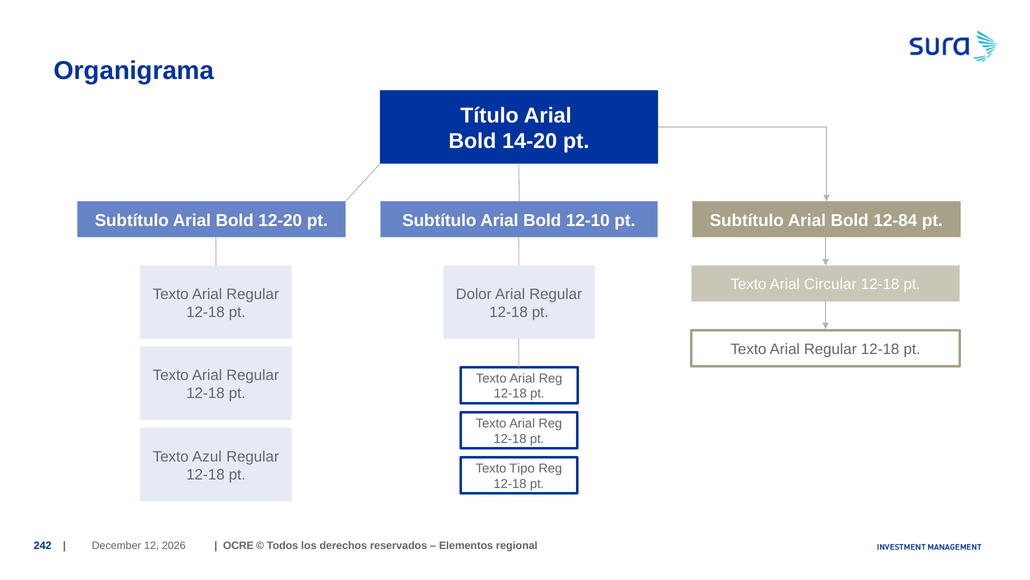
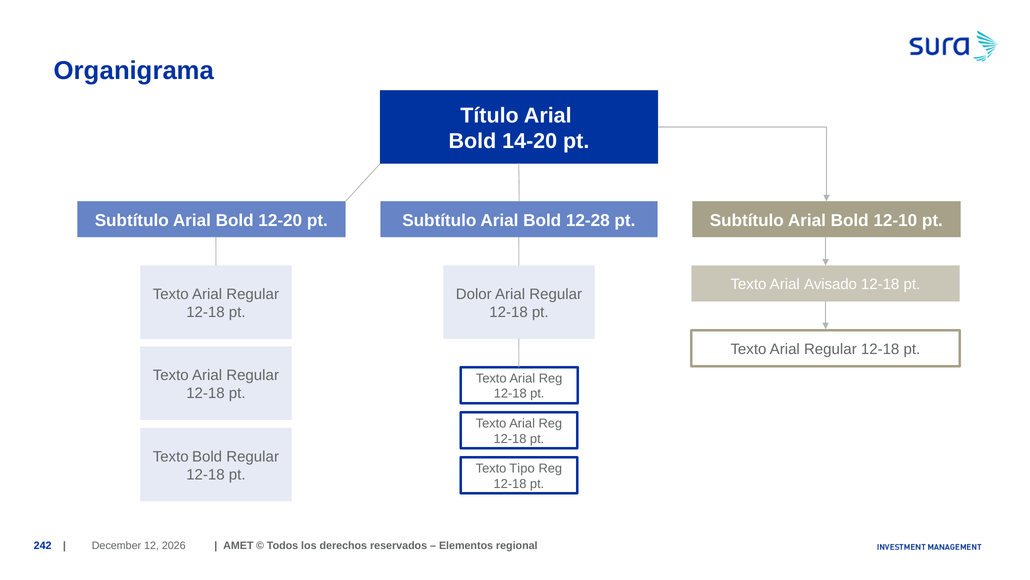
12-10: 12-10 -> 12-28
12-84: 12-84 -> 12-10
Circular: Circular -> Avisado
Texto Azul: Azul -> Bold
OCRE: OCRE -> AMET
